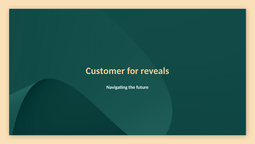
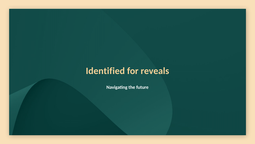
Customer: Customer -> Identified
